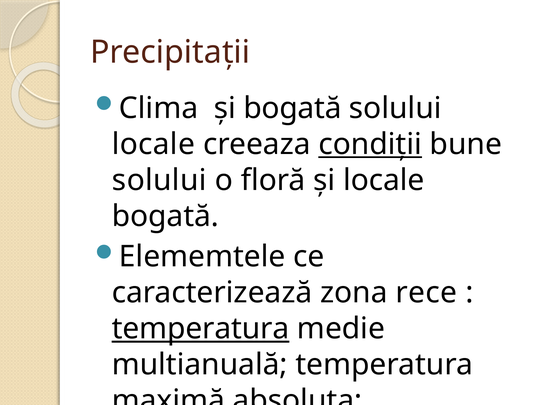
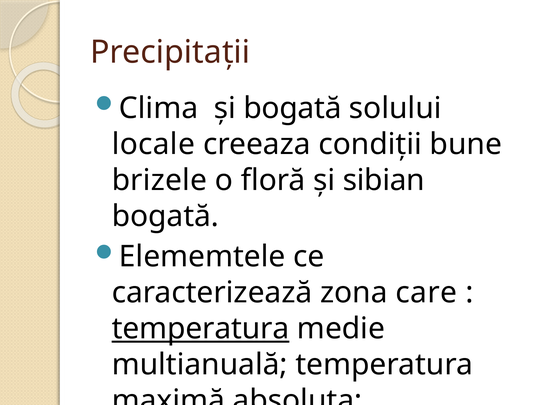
condiții underline: present -> none
solului at (159, 180): solului -> brizele
și locale: locale -> sibian
rece: rece -> care
